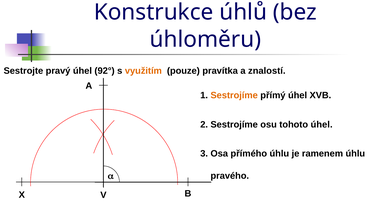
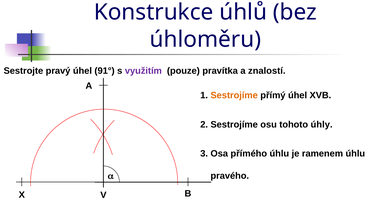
92°: 92° -> 91°
využitím colour: orange -> purple
tohoto úhel: úhel -> úhly
